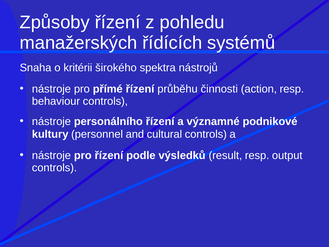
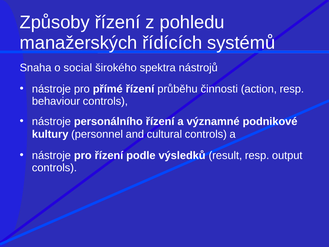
kritérii: kritérii -> social
